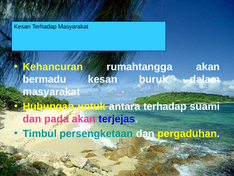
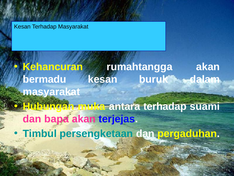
untuk: untuk -> muka
pada: pada -> bapa
